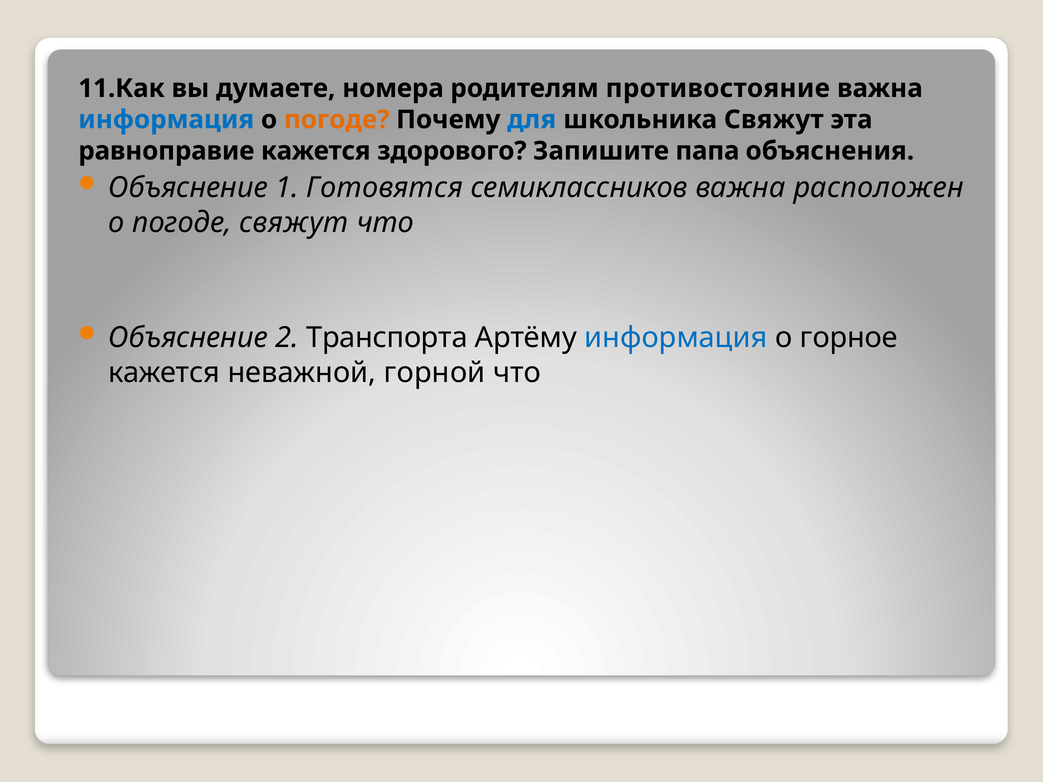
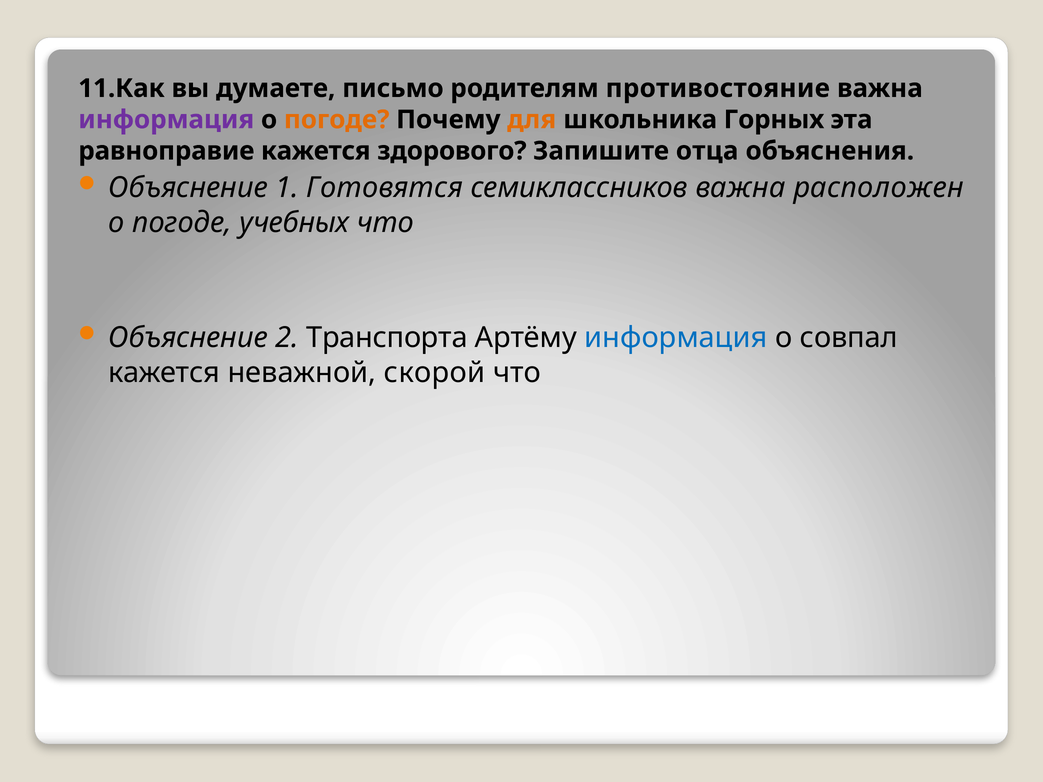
номера: номера -> письмо
информация at (166, 120) colour: blue -> purple
для colour: blue -> orange
школьника Свяжут: Свяжут -> Горных
папа: папа -> отца
погоде свяжут: свяжут -> учебных
горное: горное -> совпал
горной: горной -> скорой
